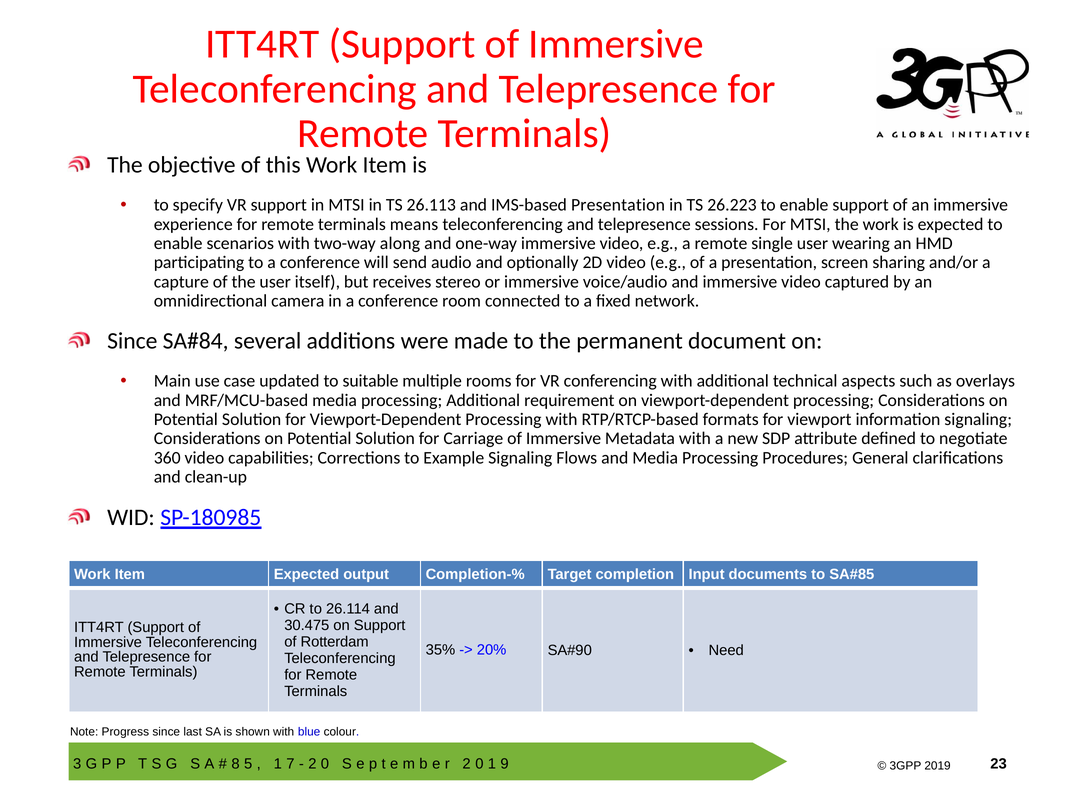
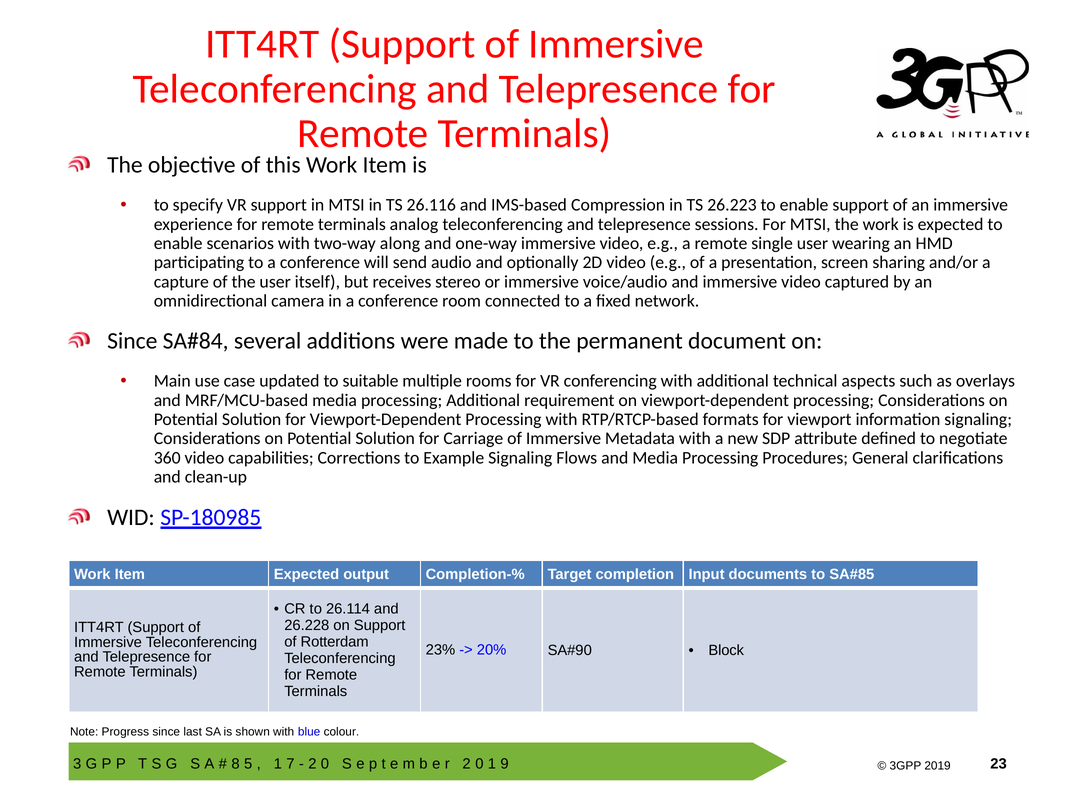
26.113: 26.113 -> 26.116
IMS-based Presentation: Presentation -> Compression
means: means -> analog
30.475: 30.475 -> 26.228
35%: 35% -> 23%
Need: Need -> Block
